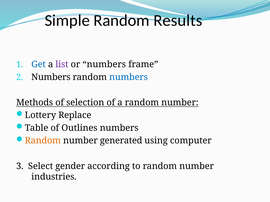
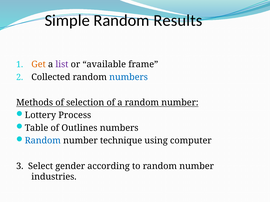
Get colour: blue -> orange
or numbers: numbers -> available
Numbers at (51, 77): Numbers -> Collected
Replace: Replace -> Process
Random at (43, 141) colour: orange -> blue
generated: generated -> technique
